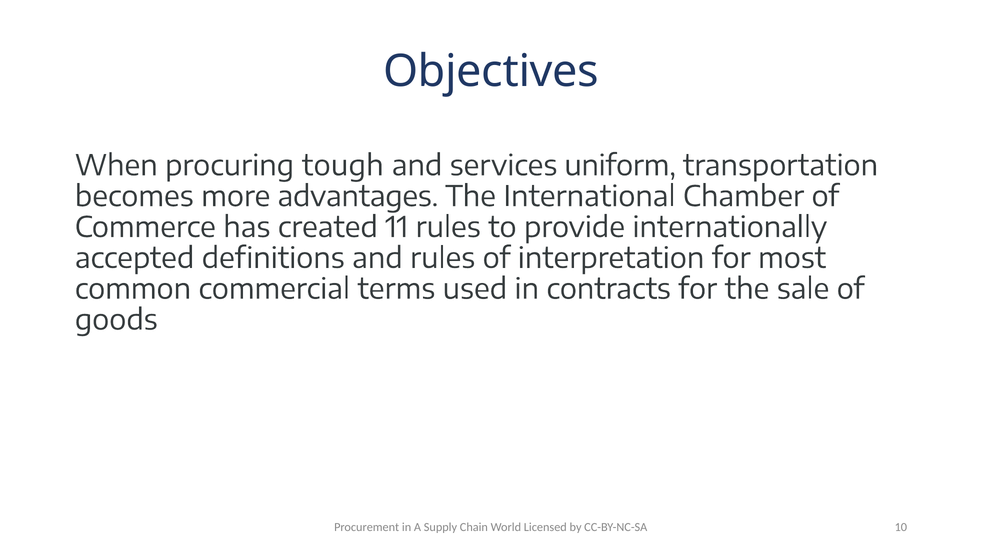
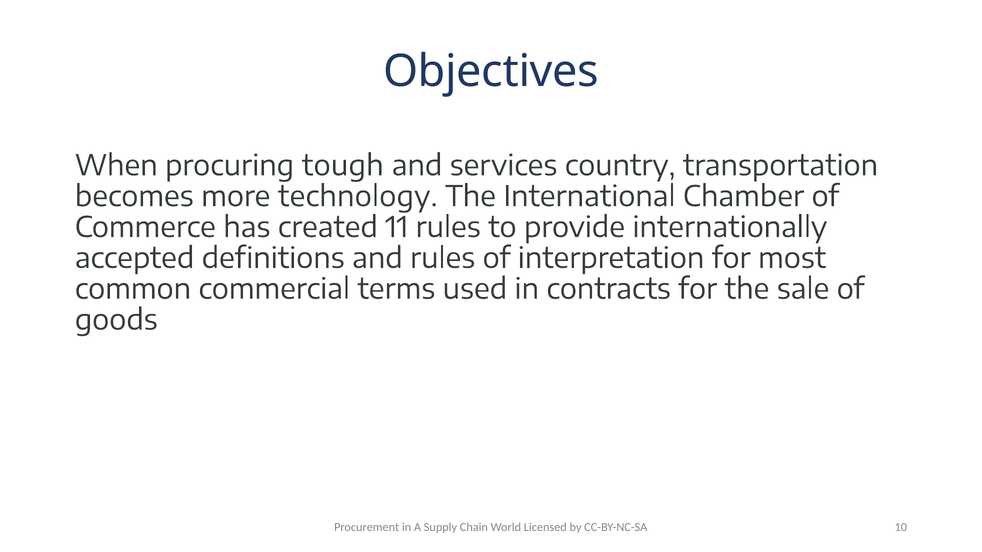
uniform: uniform -> country
advantages: advantages -> technology
